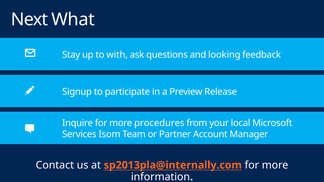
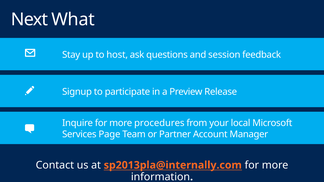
with: with -> host
looking: looking -> session
Isom: Isom -> Page
